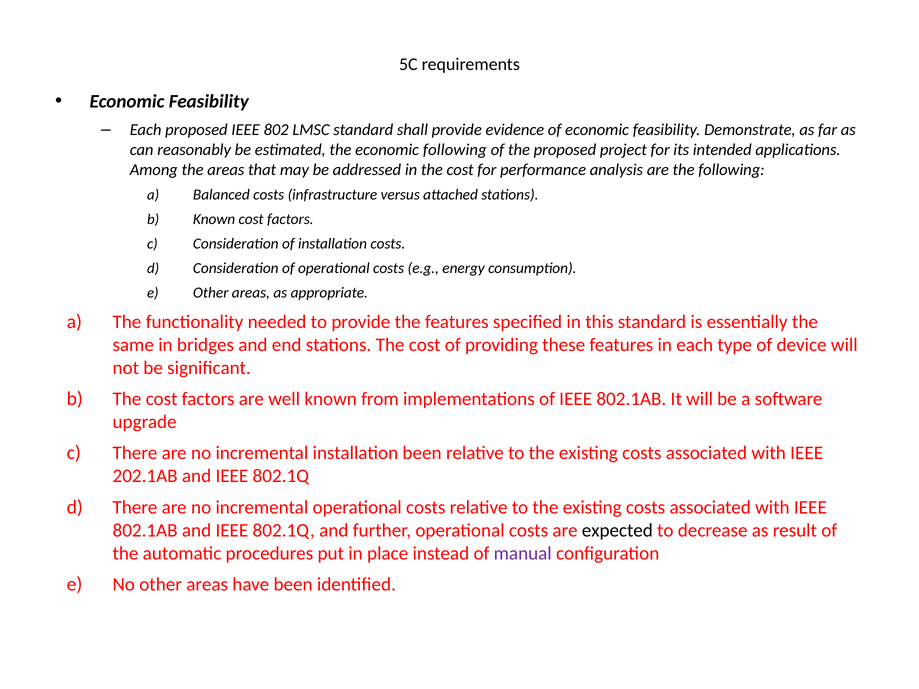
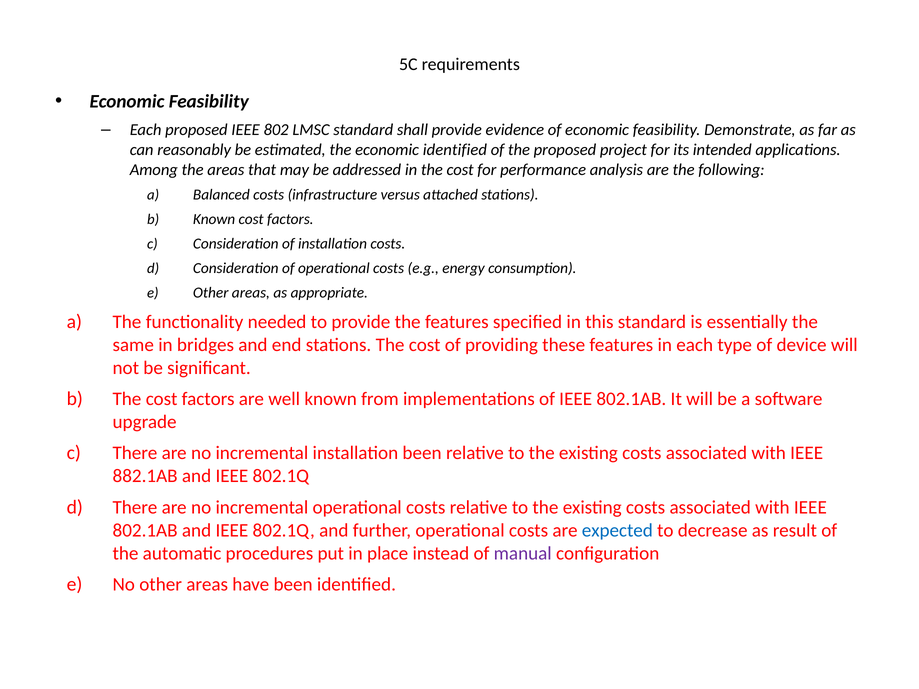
economic following: following -> identified
202.1AB: 202.1AB -> 882.1AB
expected colour: black -> blue
